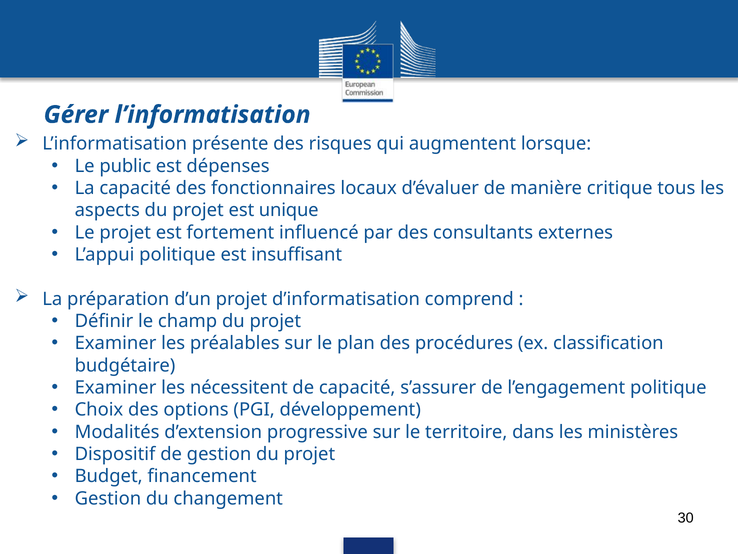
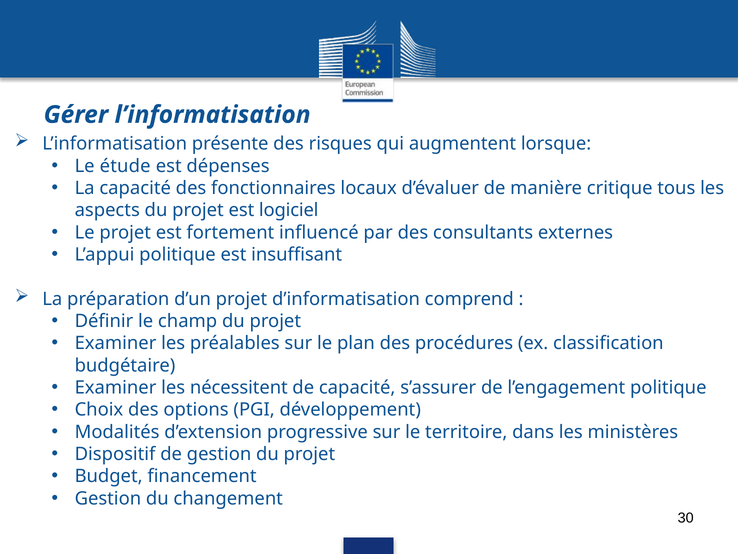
public: public -> étude
unique: unique -> logiciel
